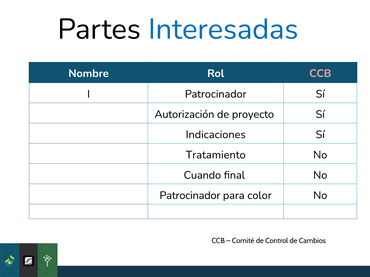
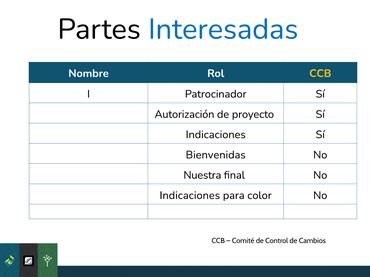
CCB at (320, 74) colour: pink -> yellow
Tratamiento: Tratamiento -> Bienvenidas
Cuando: Cuando -> Nuestra
Patrocinador at (190, 196): Patrocinador -> Indicaciones
